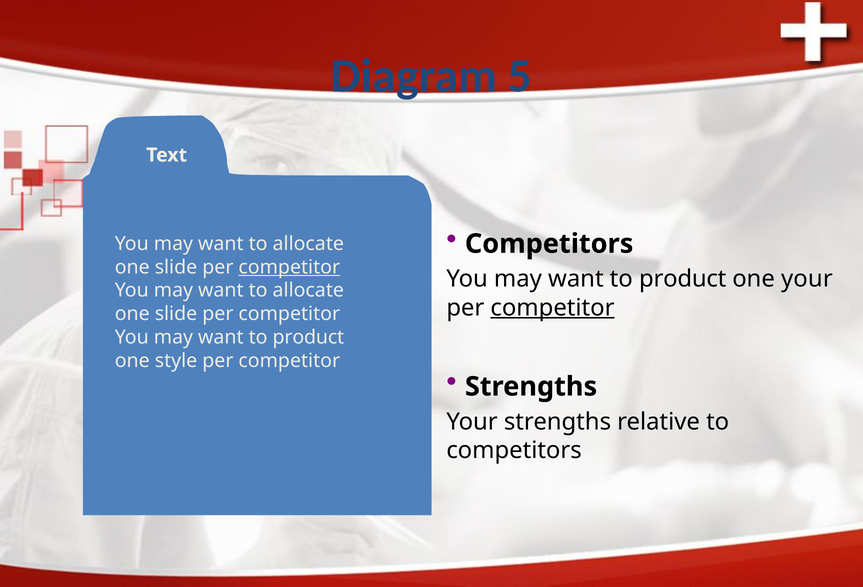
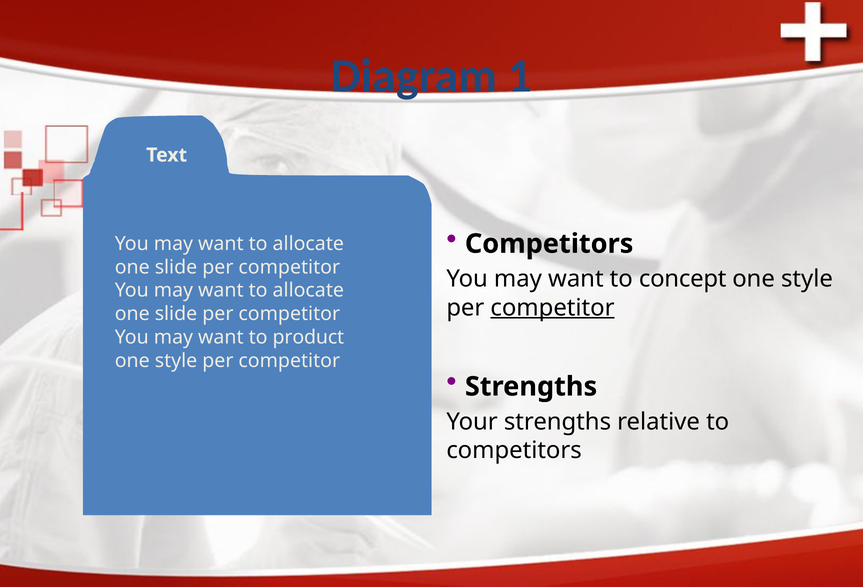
5: 5 -> 1
competitor at (289, 267) underline: present -> none
product at (683, 279): product -> concept
your at (807, 279): your -> style
